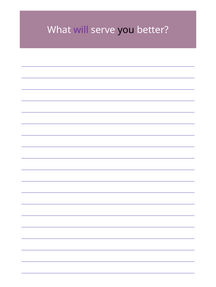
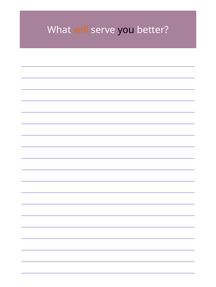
will colour: purple -> orange
